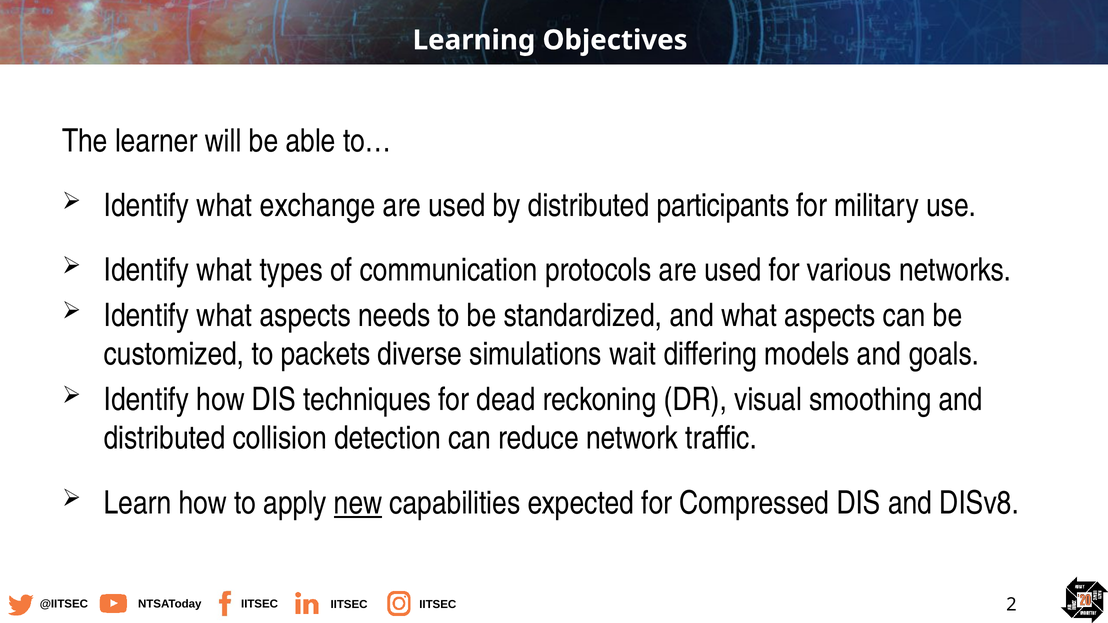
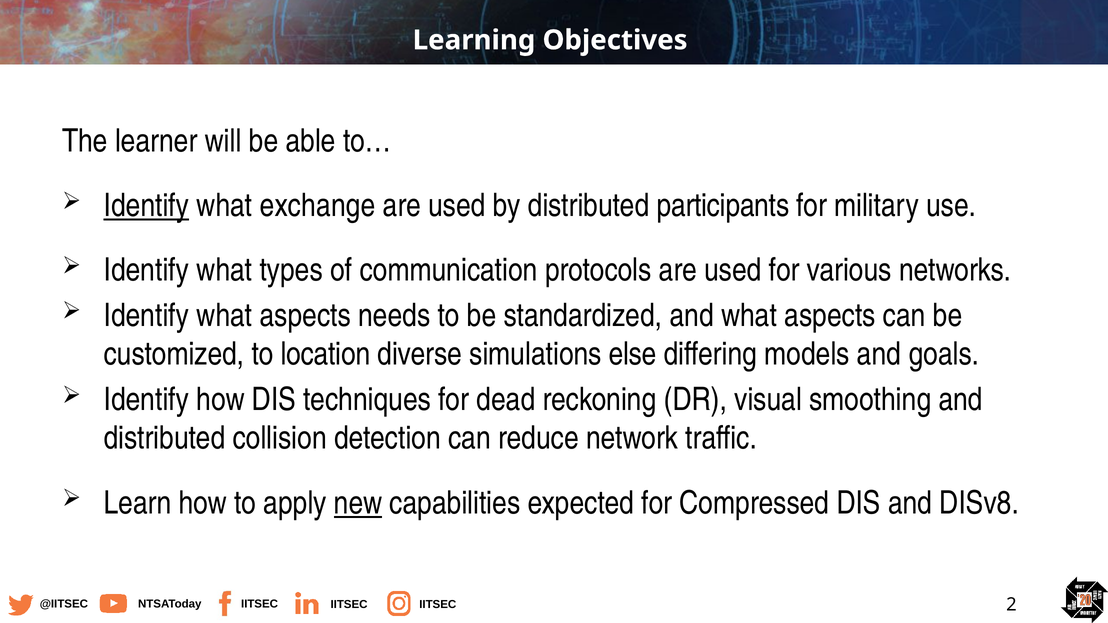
Identify at (146, 206) underline: none -> present
packets: packets -> location
wait: wait -> else
